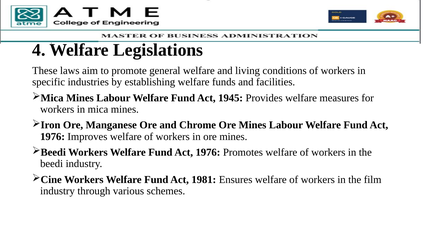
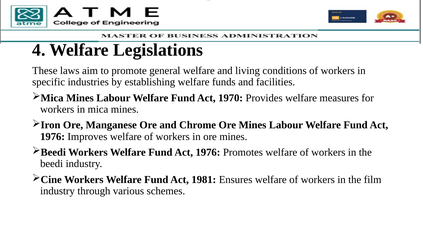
1945: 1945 -> 1970
